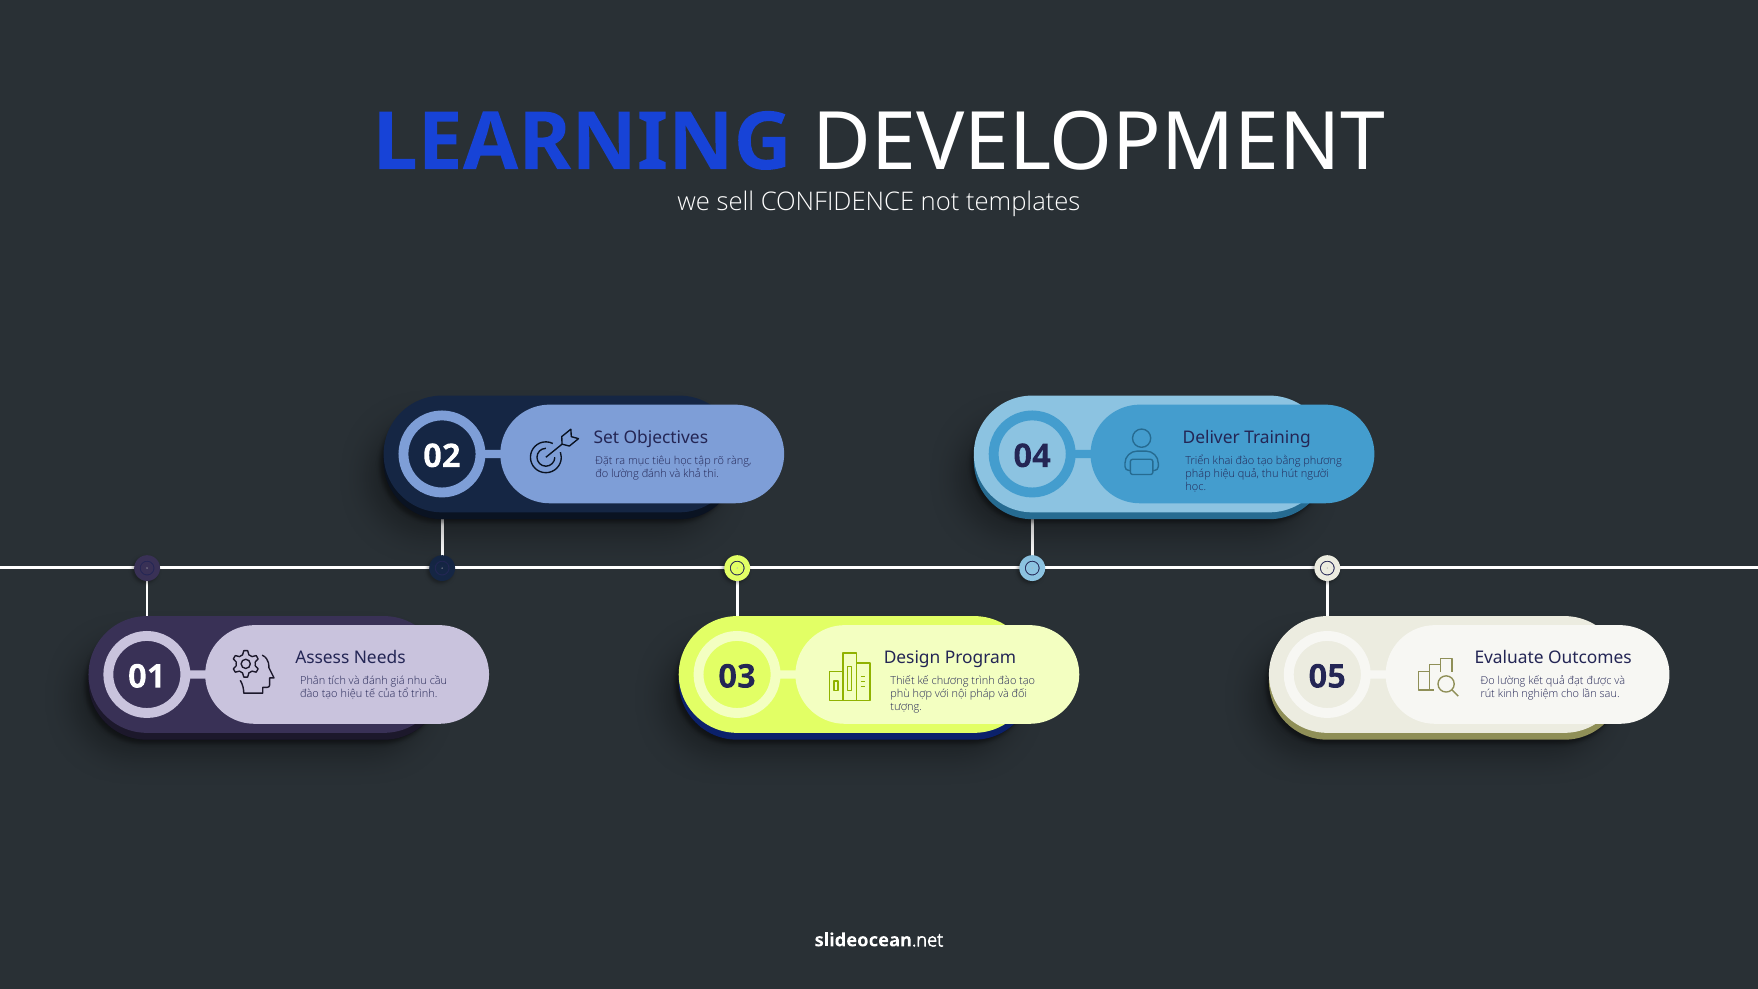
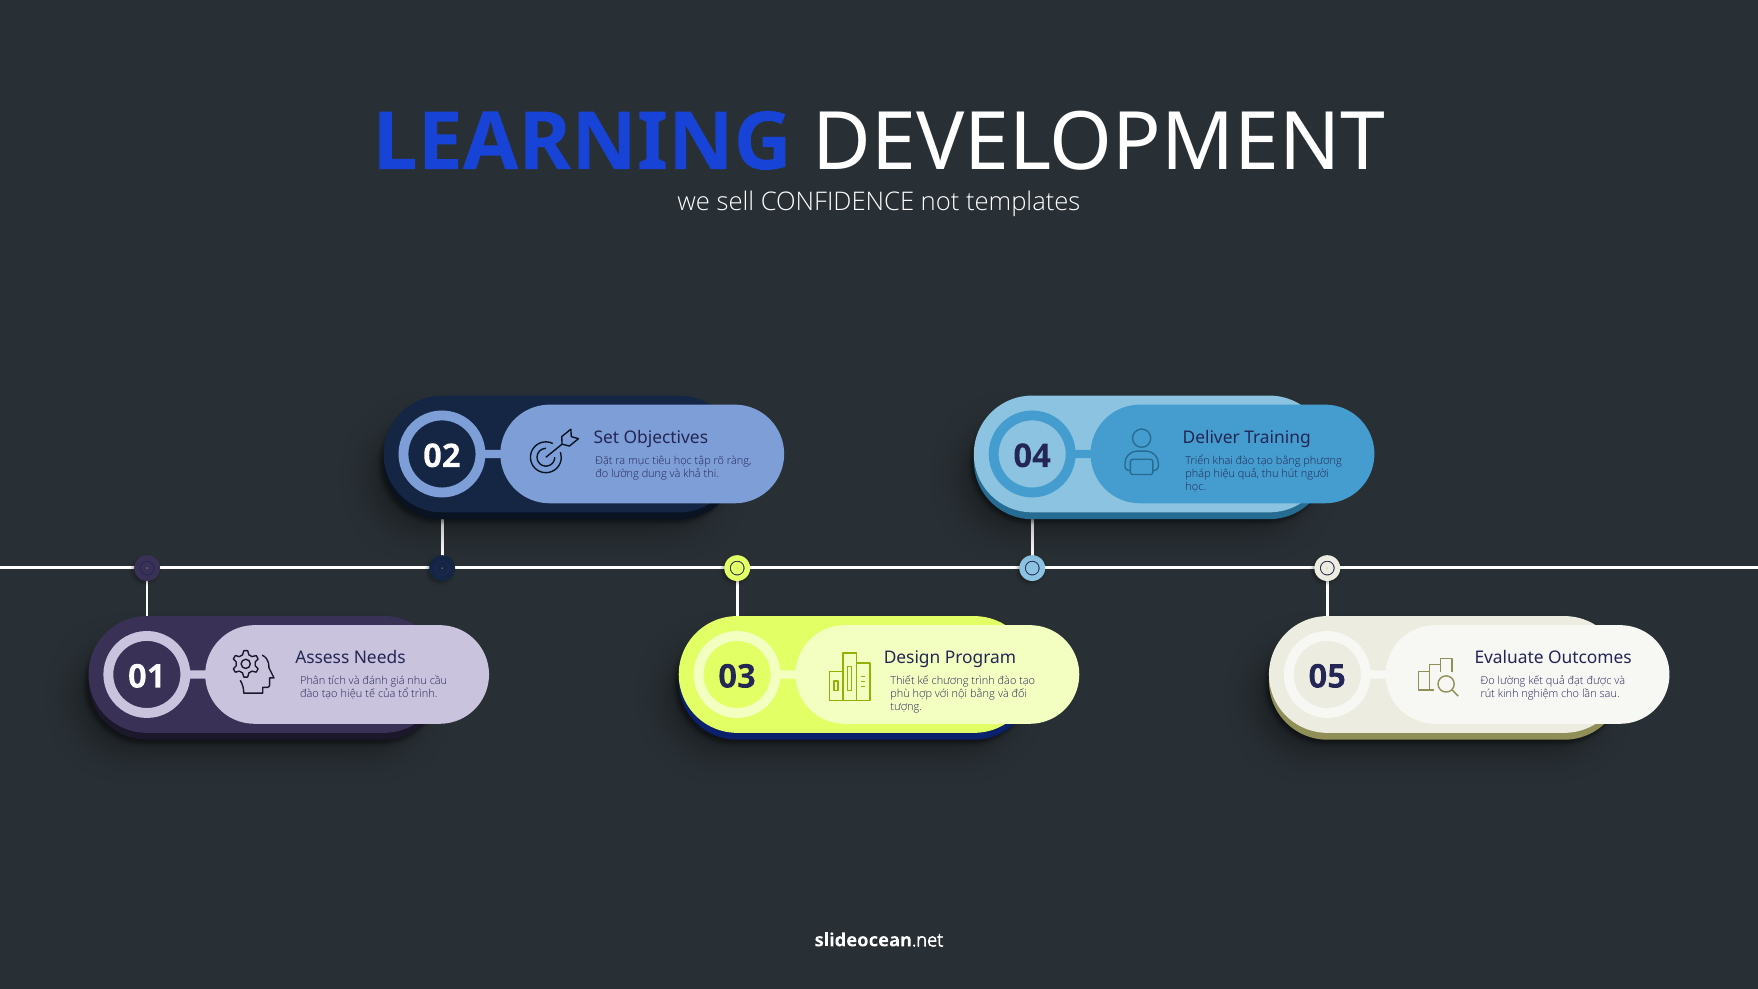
lường đánh: đánh -> dung
nội pháp: pháp -> bằng
